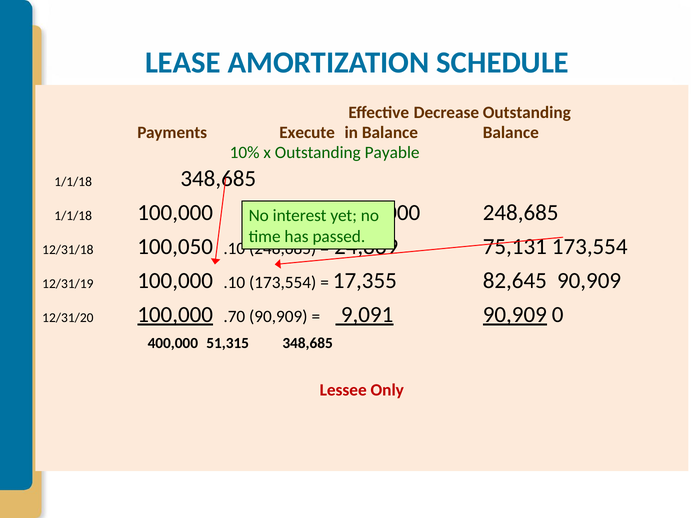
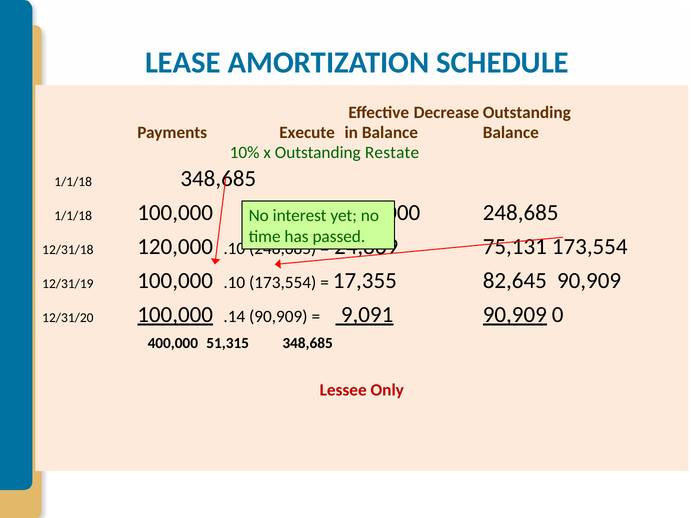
Payable: Payable -> Restate
100,050: 100,050 -> 120,000
.70: .70 -> .14
